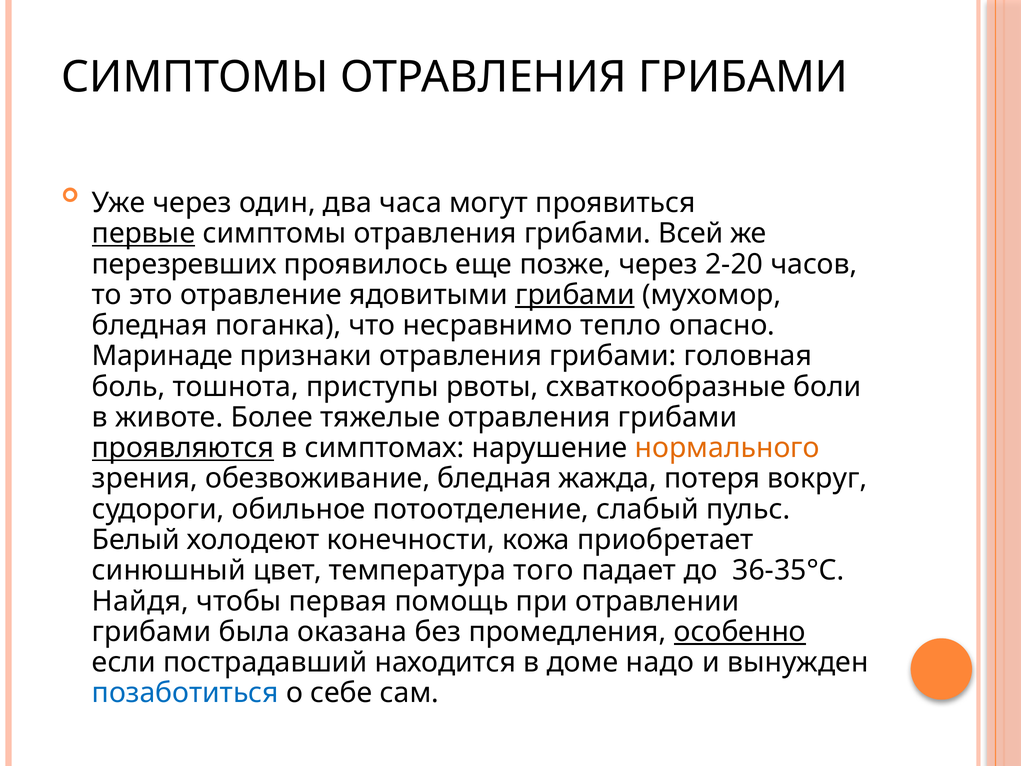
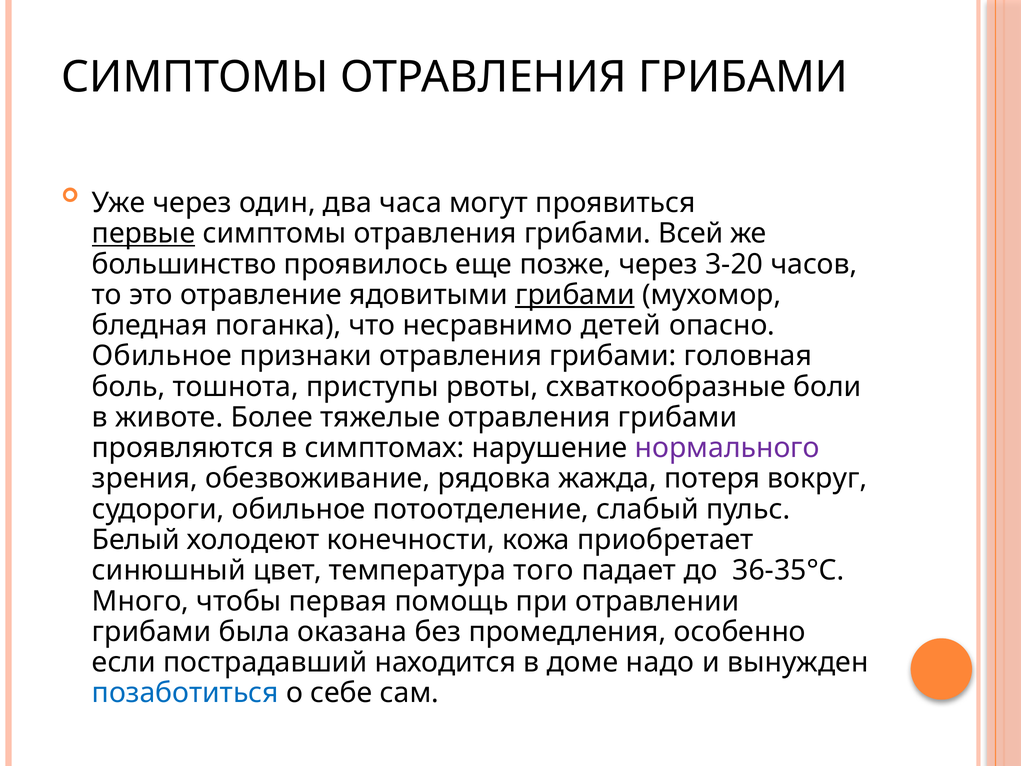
перезревших: перезревших -> большинство
2-20: 2-20 -> 3-20
тепло: тепло -> детей
Маринаде at (162, 356): Маринаде -> Обильное
проявляются underline: present -> none
нормального colour: orange -> purple
обезвоживание бледная: бледная -> рядовка
Найдя: Найдя -> Много
особенно underline: present -> none
